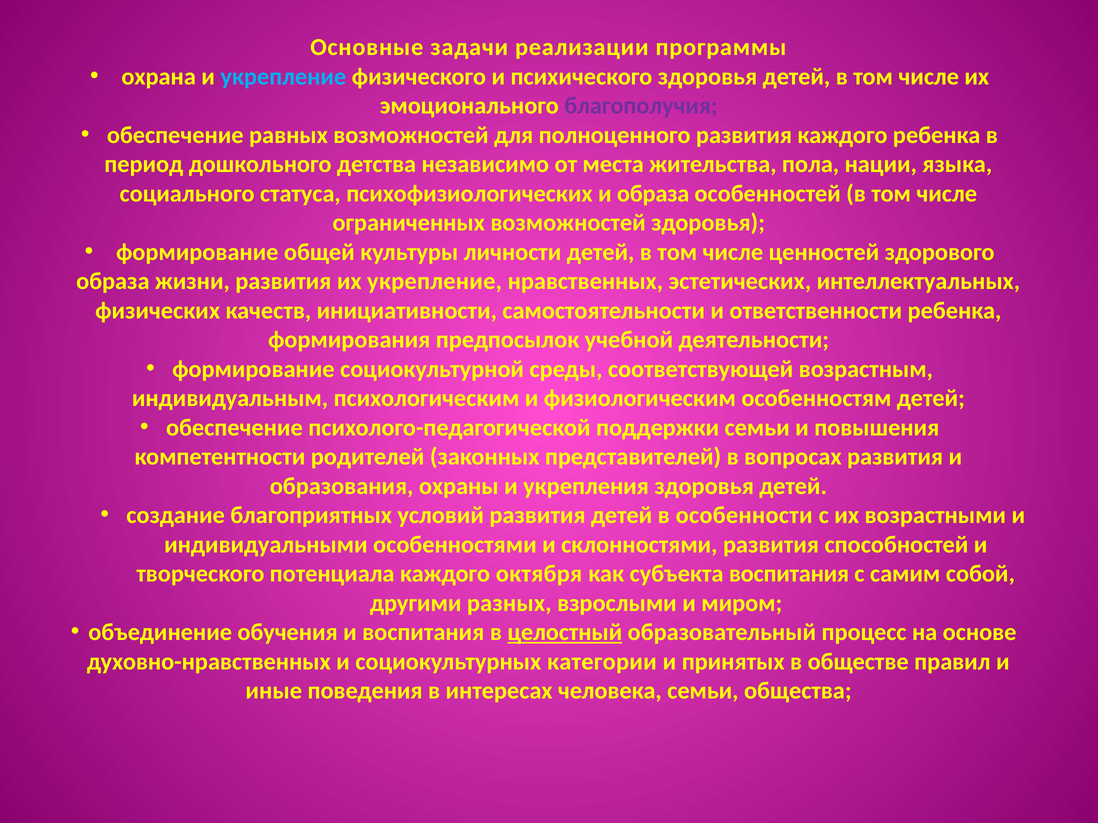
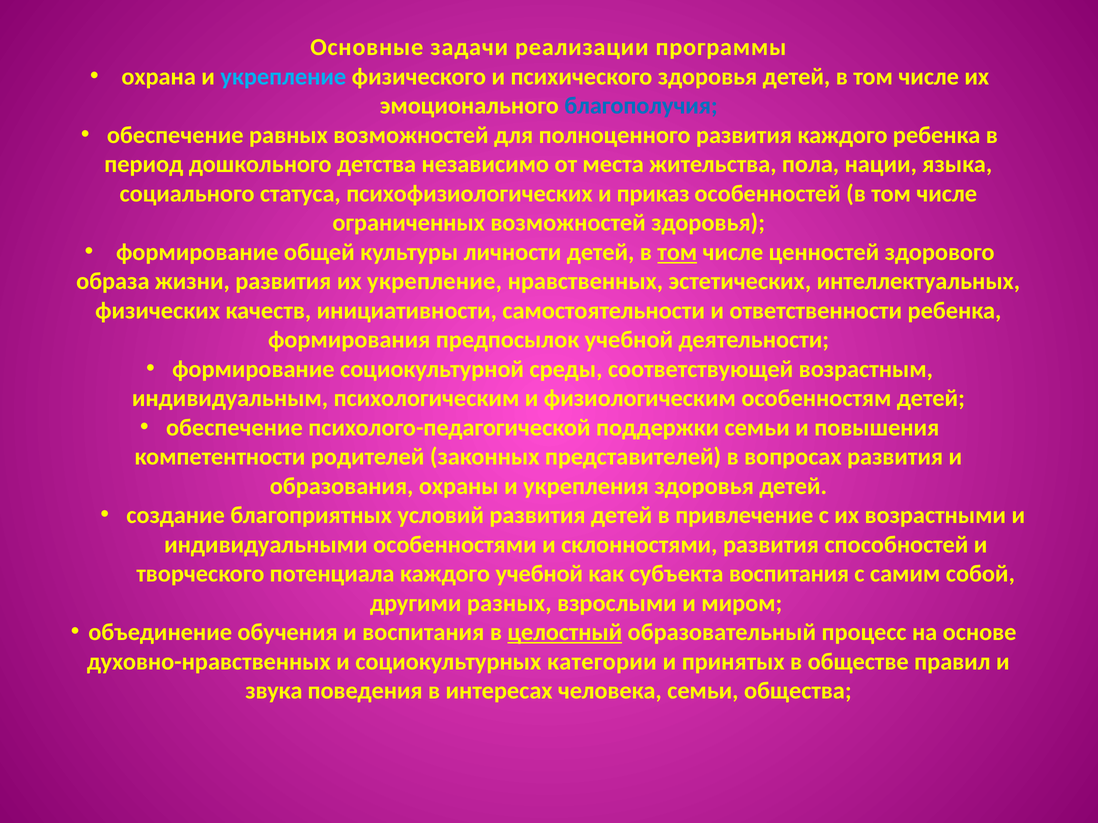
благополучия colour: purple -> blue
и образа: образа -> приказ
том at (677, 252) underline: none -> present
особенности: особенности -> привлечение
каждого октября: октября -> учебной
иные: иные -> звука
